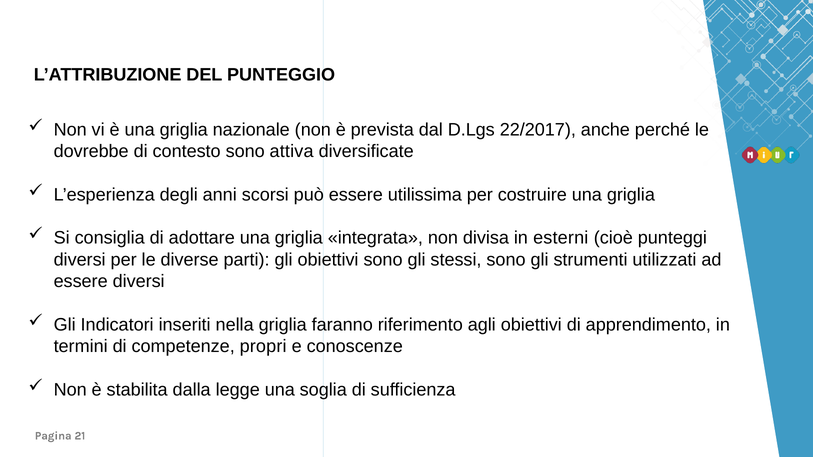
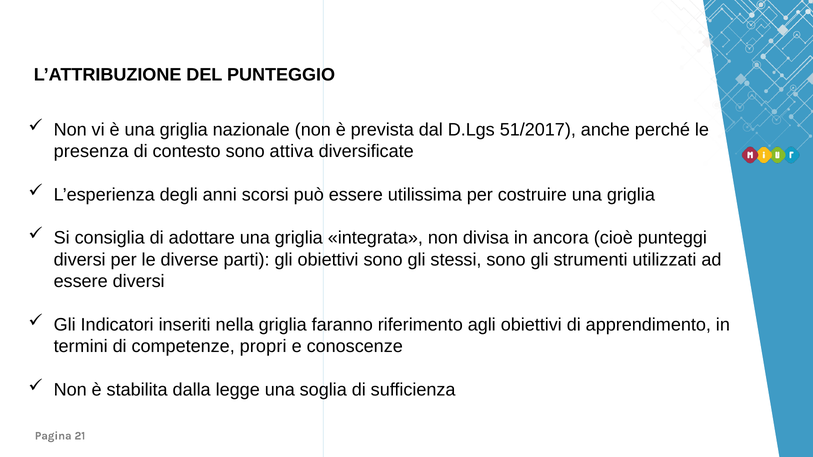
22/2017: 22/2017 -> 51/2017
dovrebbe: dovrebbe -> presenza
esterni: esterni -> ancora
